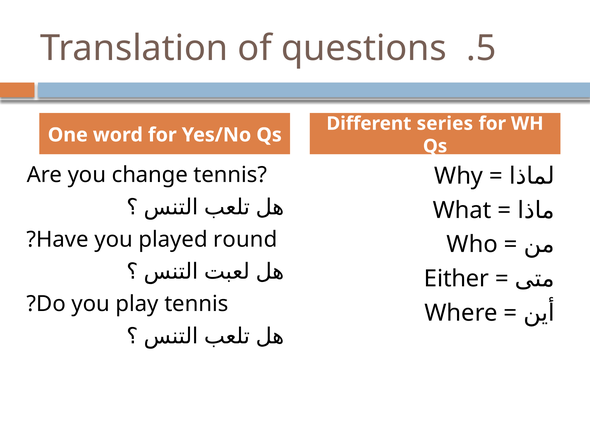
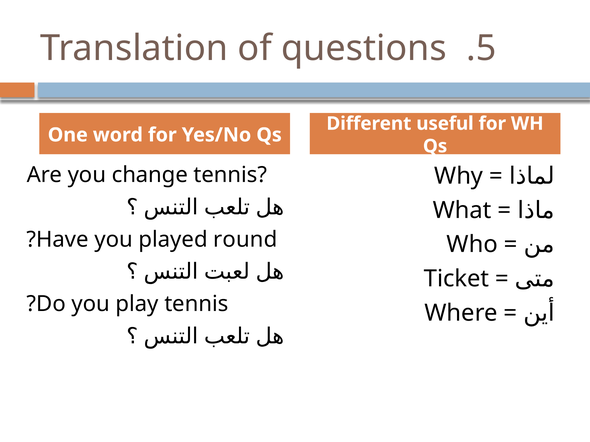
series: series -> useful
Either: Either -> Ticket
